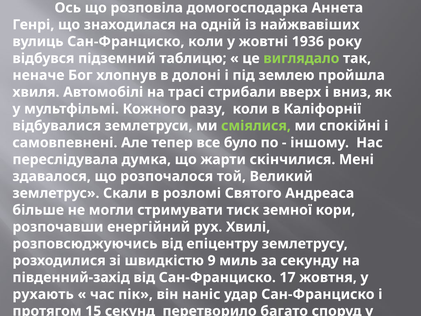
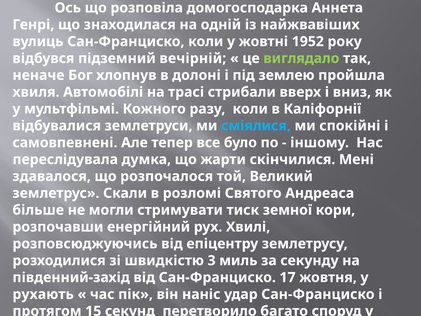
1936: 1936 -> 1952
таблицю: таблицю -> вечірній
сміялися colour: light green -> light blue
9: 9 -> 3
